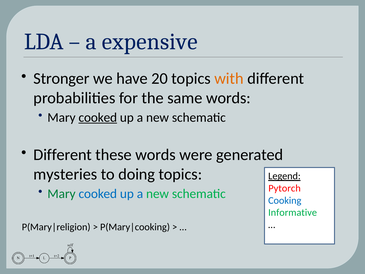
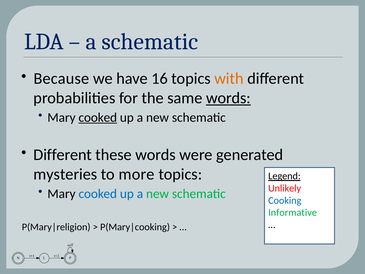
a expensive: expensive -> schematic
Stronger: Stronger -> Because
20: 20 -> 16
words at (228, 98) underline: none -> present
doing: doing -> more
Pytorch: Pytorch -> Unlikely
Mary at (61, 194) colour: green -> black
